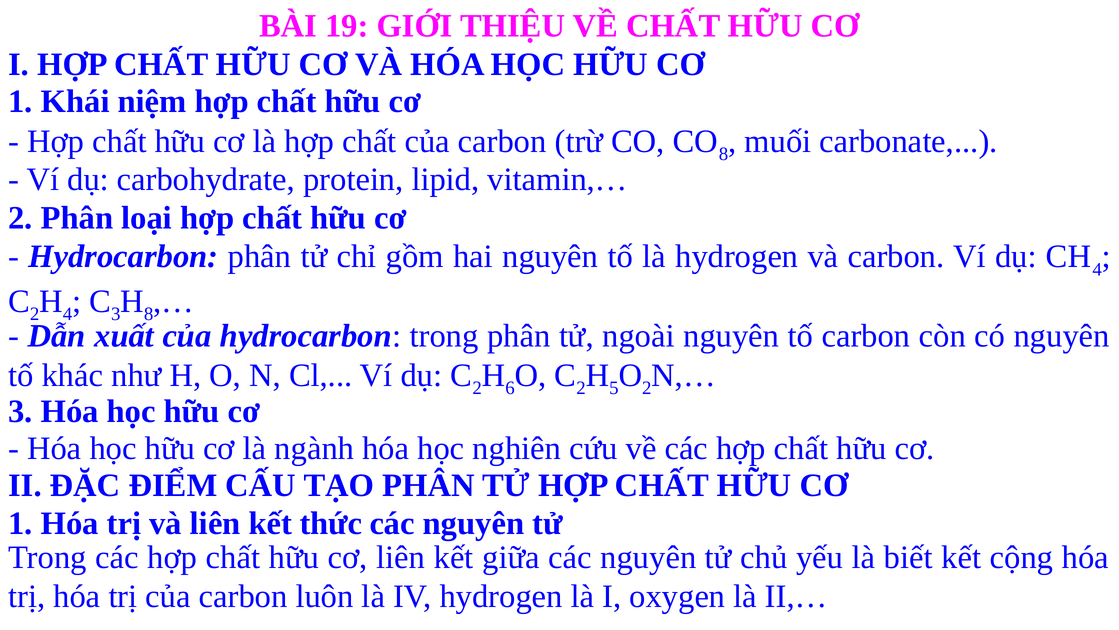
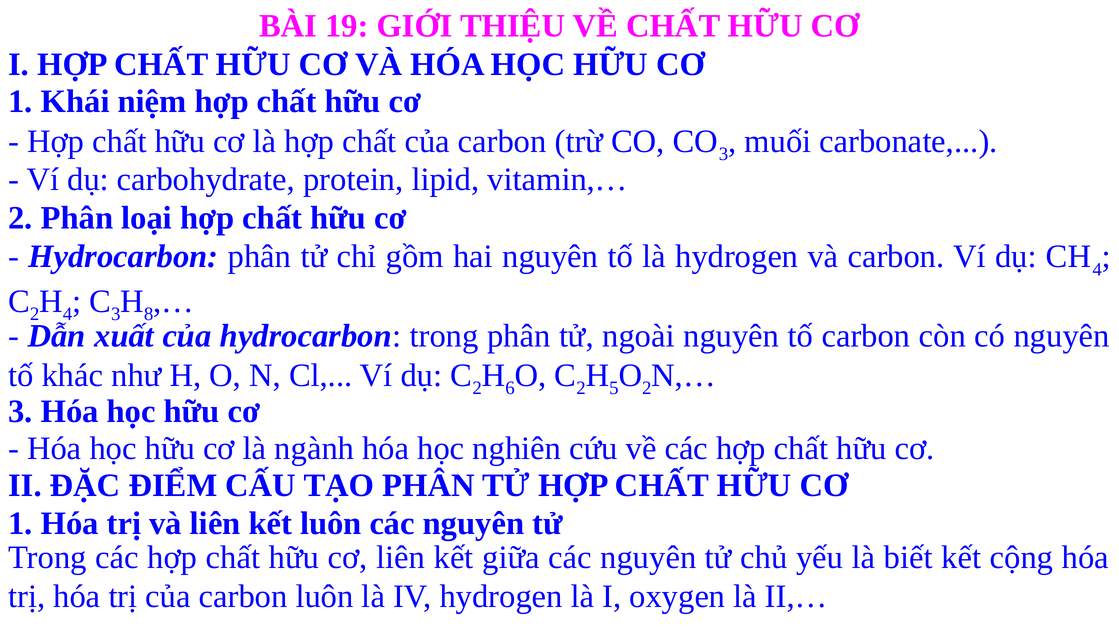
CO 8: 8 -> 3
kết thức: thức -> luôn
